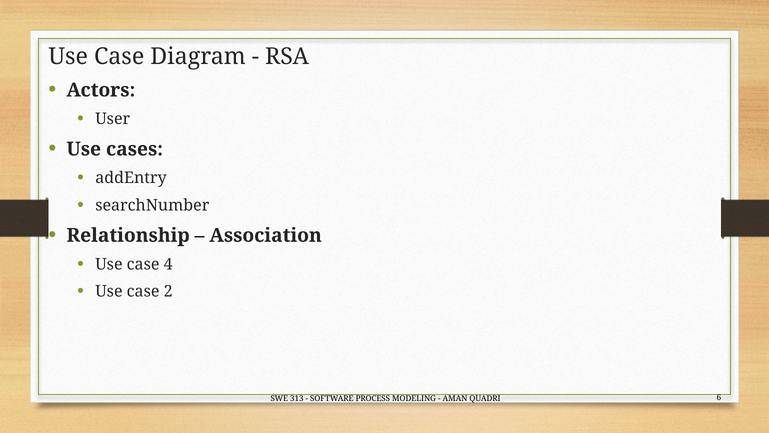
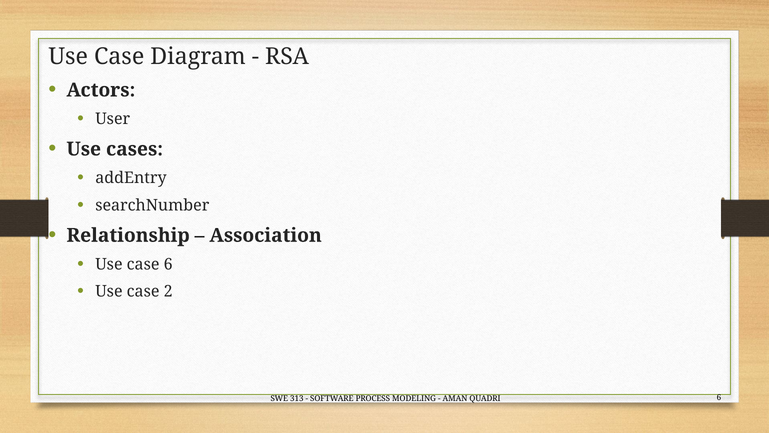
case 4: 4 -> 6
